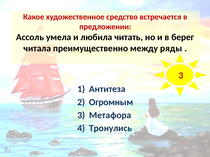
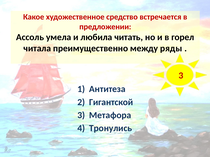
берег: берег -> горел
Огромным: Огромным -> Гигантской
